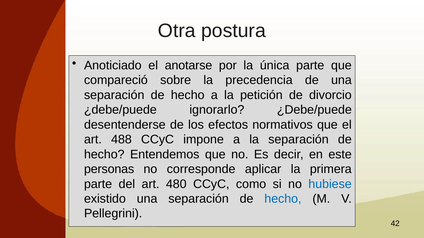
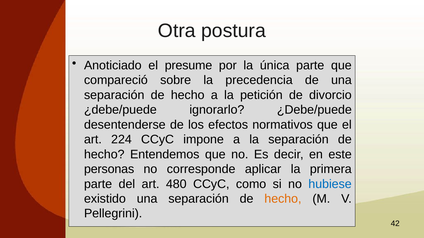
anotarse: anotarse -> presume
488: 488 -> 224
hecho at (283, 199) colour: blue -> orange
